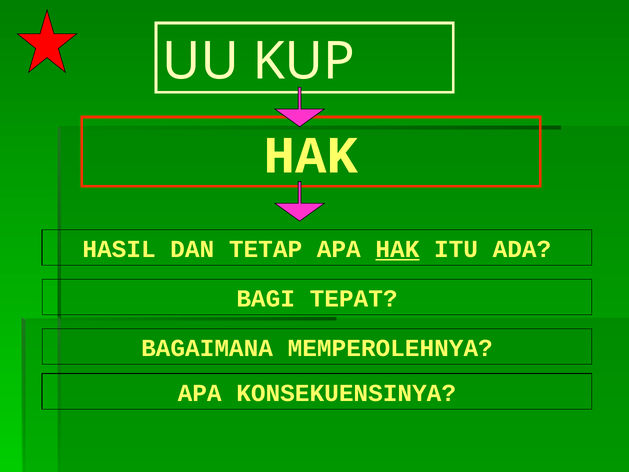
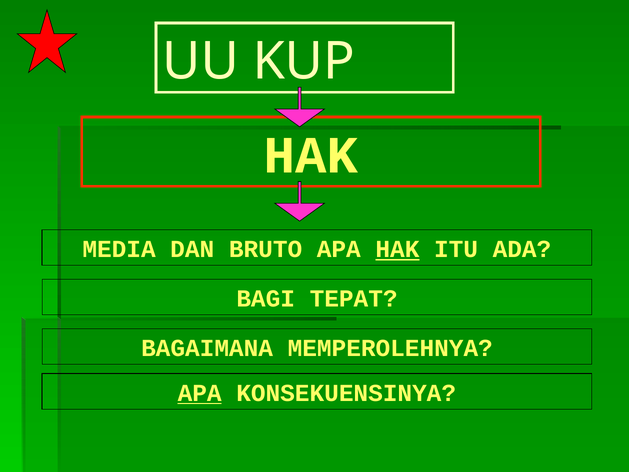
HASIL: HASIL -> MEDIA
TETAP: TETAP -> BRUTO
APA at (200, 393) underline: none -> present
